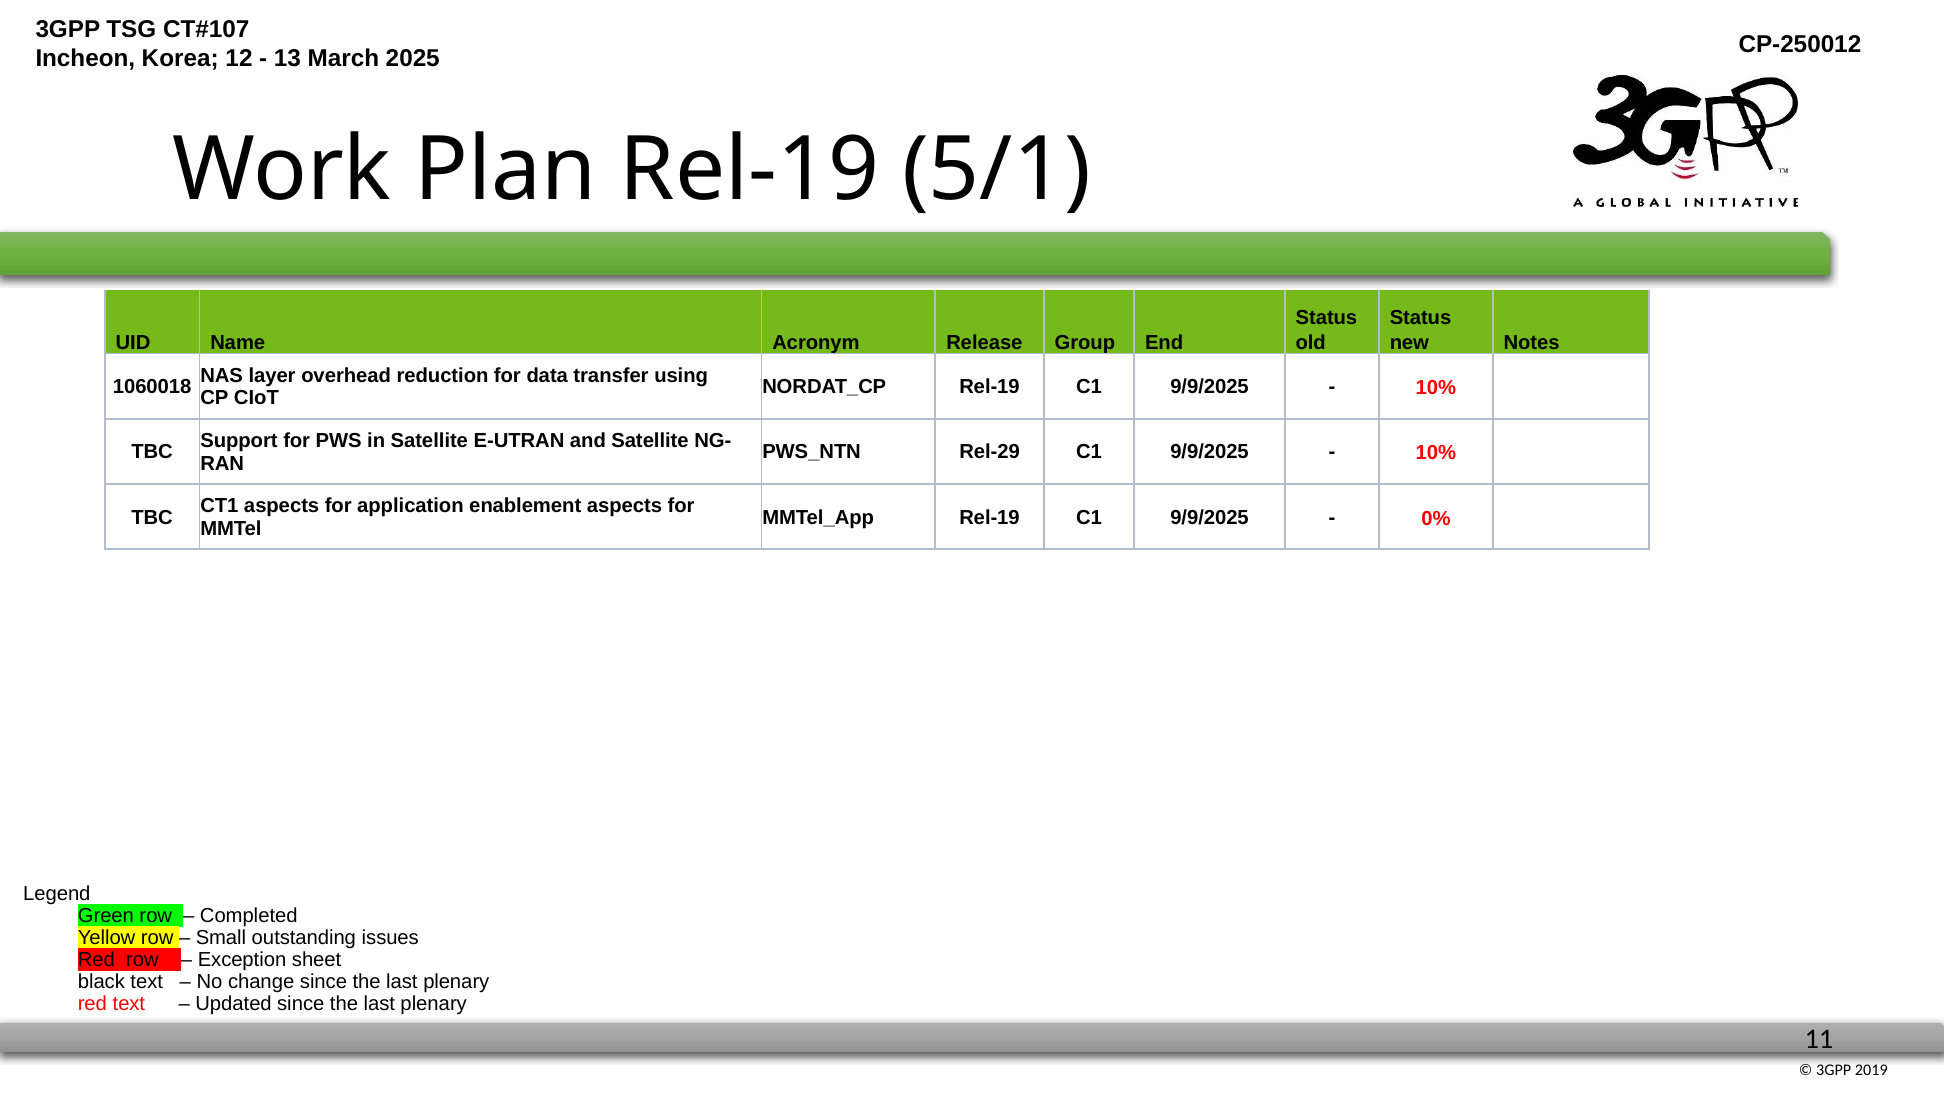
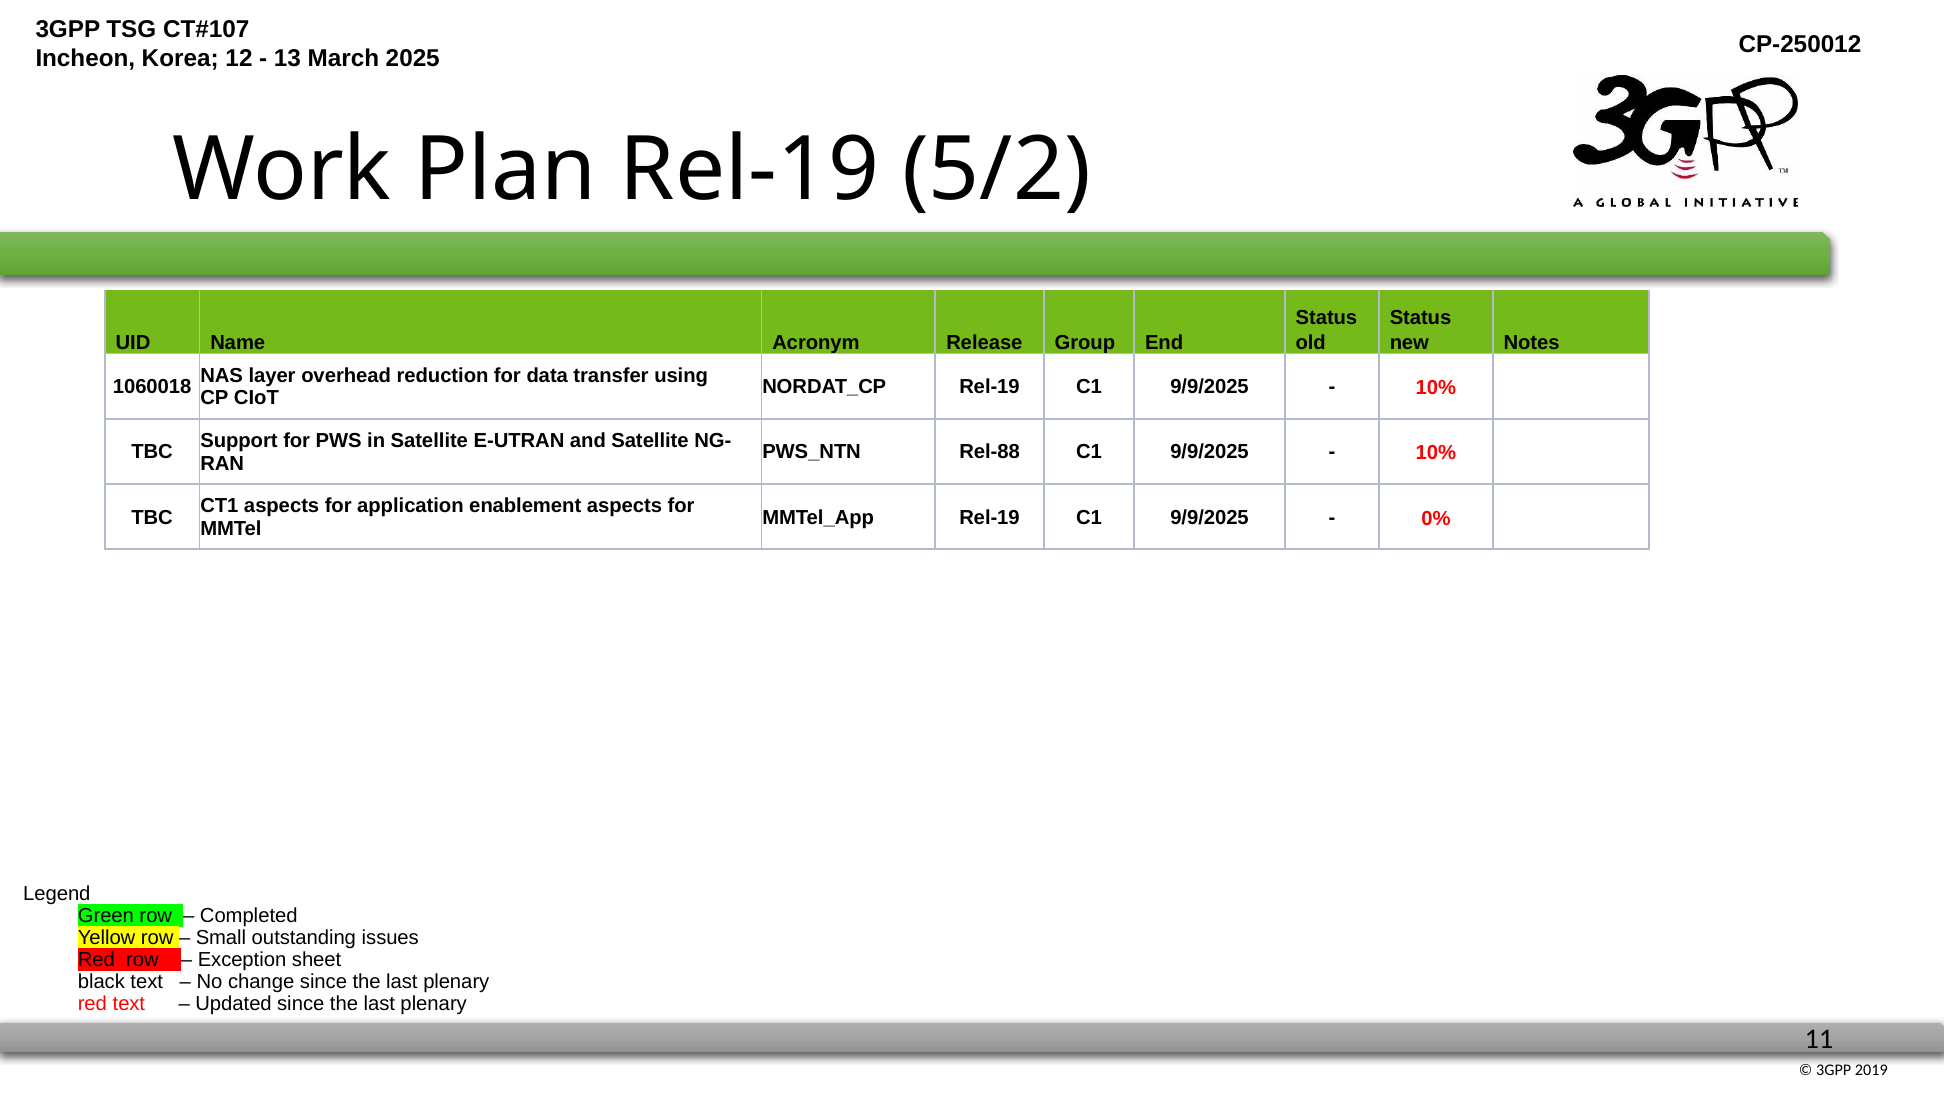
5/1: 5/1 -> 5/2
Rel-29: Rel-29 -> Rel-88
